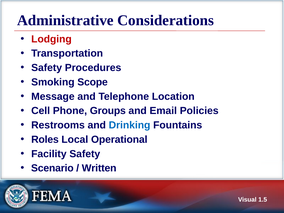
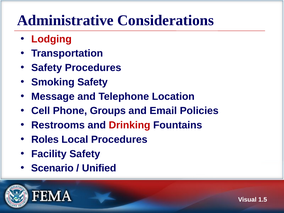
Smoking Scope: Scope -> Safety
Drinking colour: blue -> red
Local Operational: Operational -> Procedures
Written: Written -> Unified
